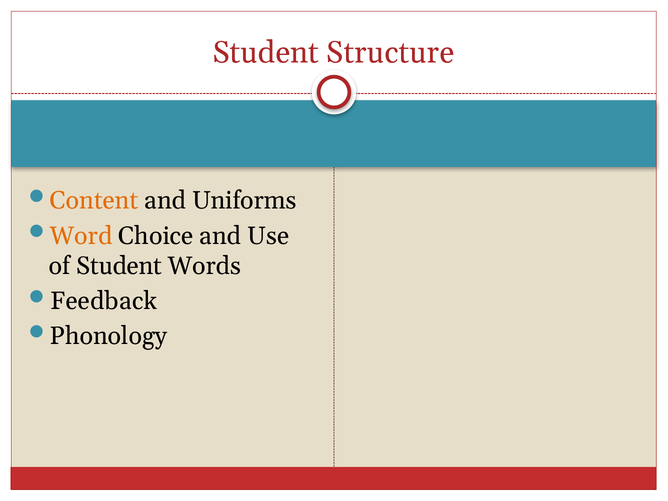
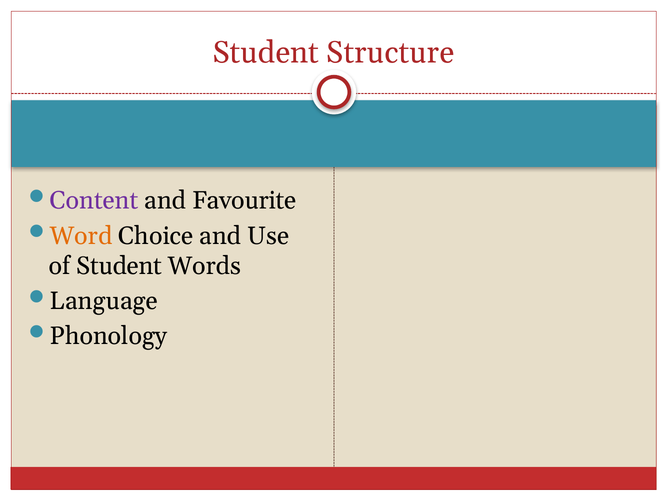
Content colour: orange -> purple
Uniforms: Uniforms -> Favourite
Feedback: Feedback -> Language
